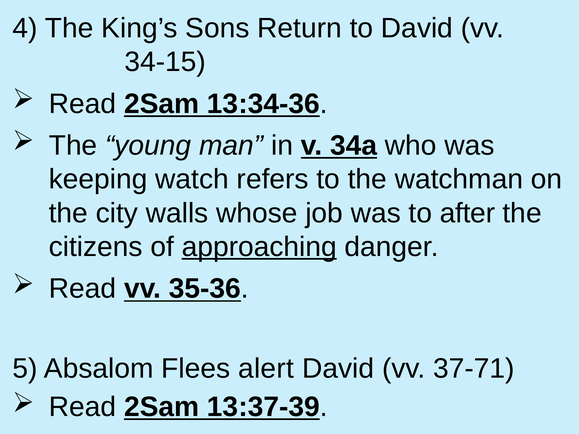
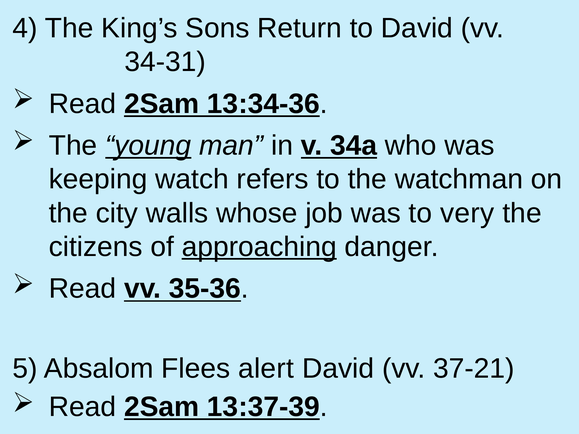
34-15: 34-15 -> 34-31
young underline: none -> present
after: after -> very
37-71: 37-71 -> 37-21
